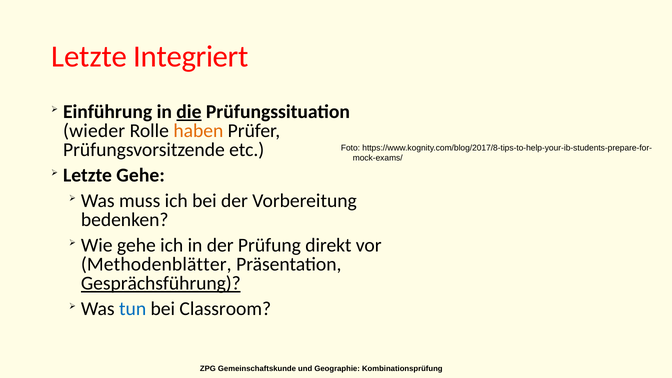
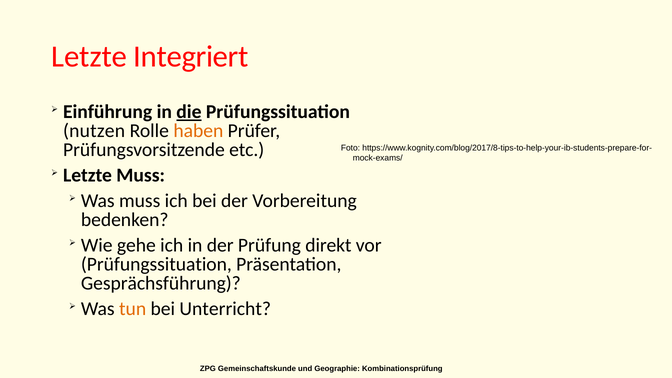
wieder: wieder -> nutzen
Letzte Gehe: Gehe -> Muss
Methodenblätter at (156, 264): Methodenblätter -> Prüfungssituation
Gesprächsführung underline: present -> none
tun colour: blue -> orange
Classroom: Classroom -> Unterricht
